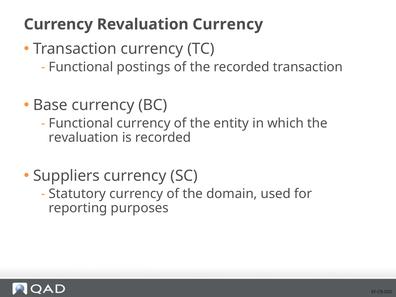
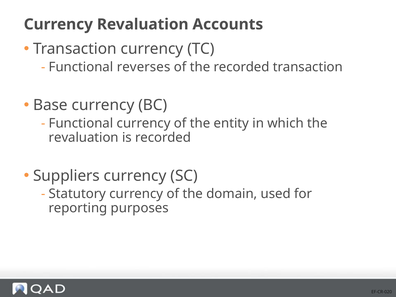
Revaluation Currency: Currency -> Accounts
postings: postings -> reverses
